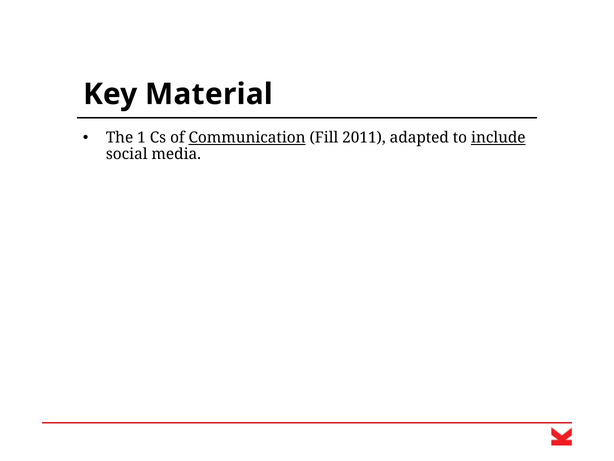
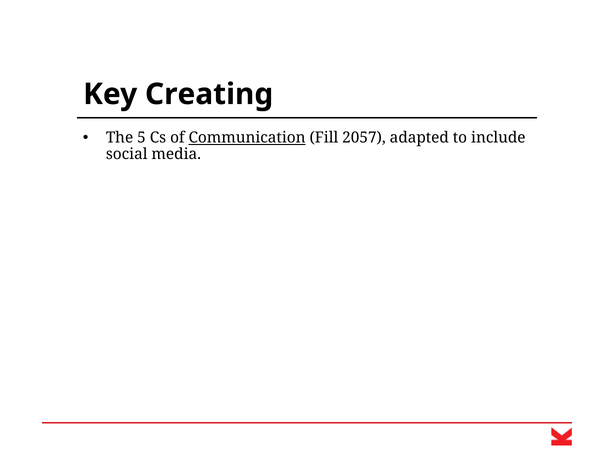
Material: Material -> Creating
1: 1 -> 5
2011: 2011 -> 2057
include underline: present -> none
